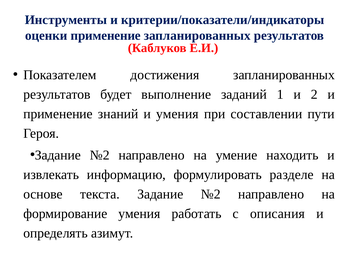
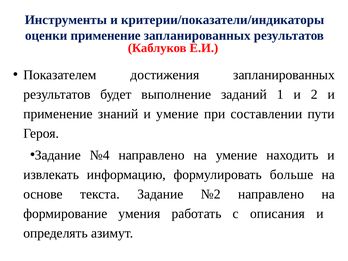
и умения: умения -> умение
№2 at (100, 155): №2 -> №4
разделе: разделе -> больше
